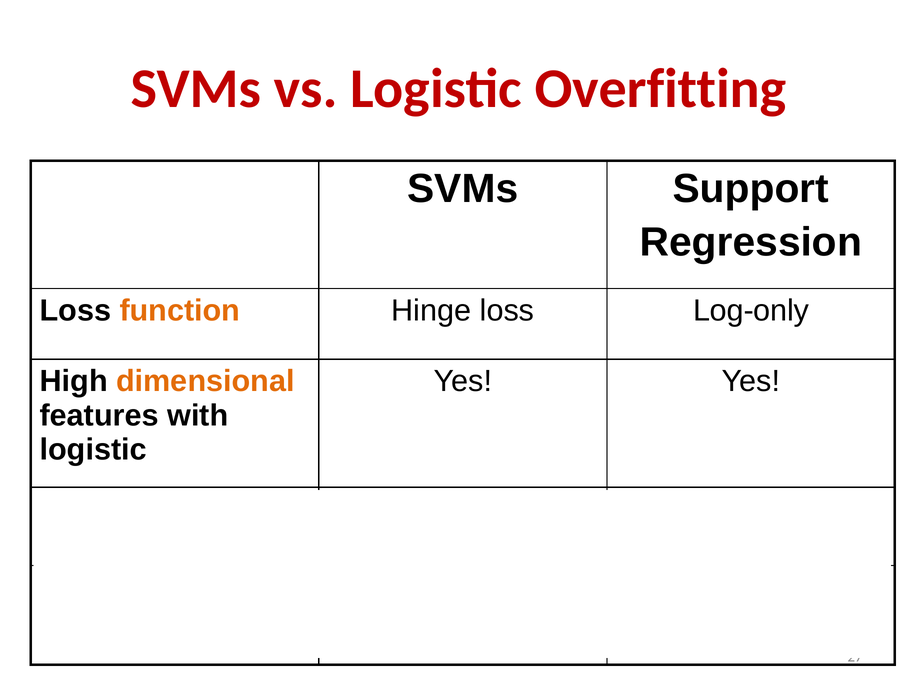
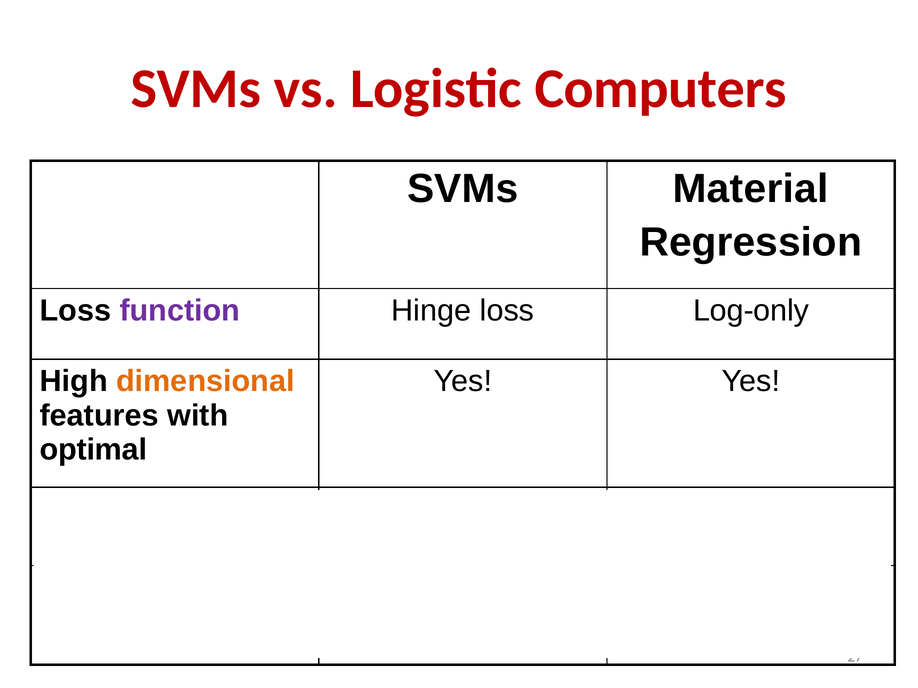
Overfitting: Overfitting -> Computers
Support: Support -> Material
function colour: orange -> purple
logistic at (93, 450): logistic -> optimal
